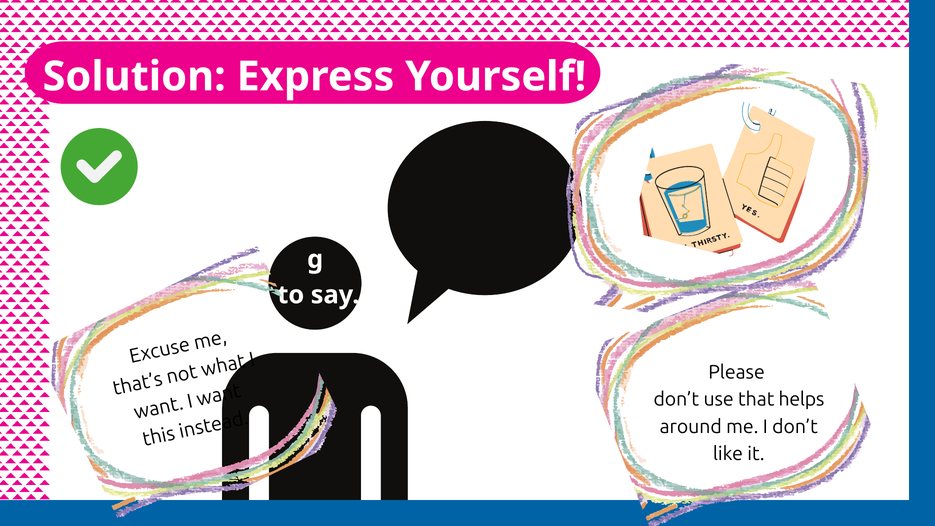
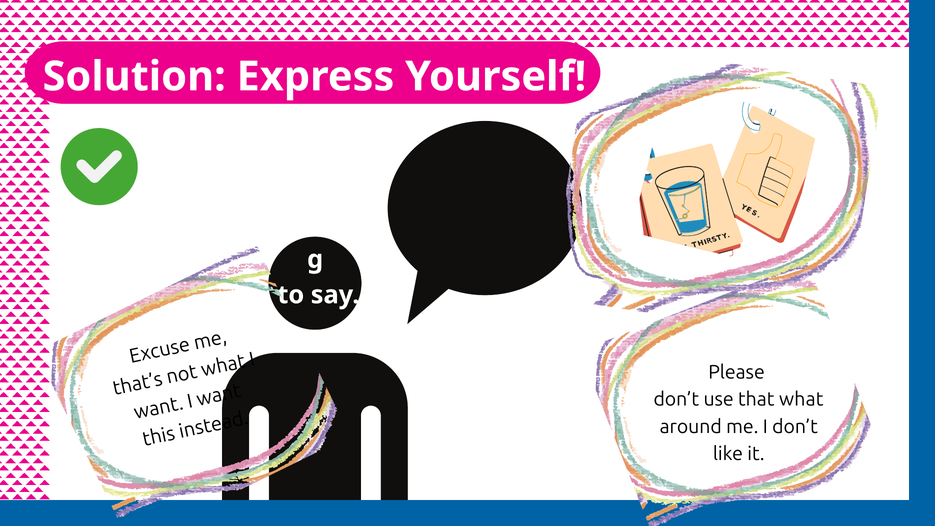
helps: helps -> what
